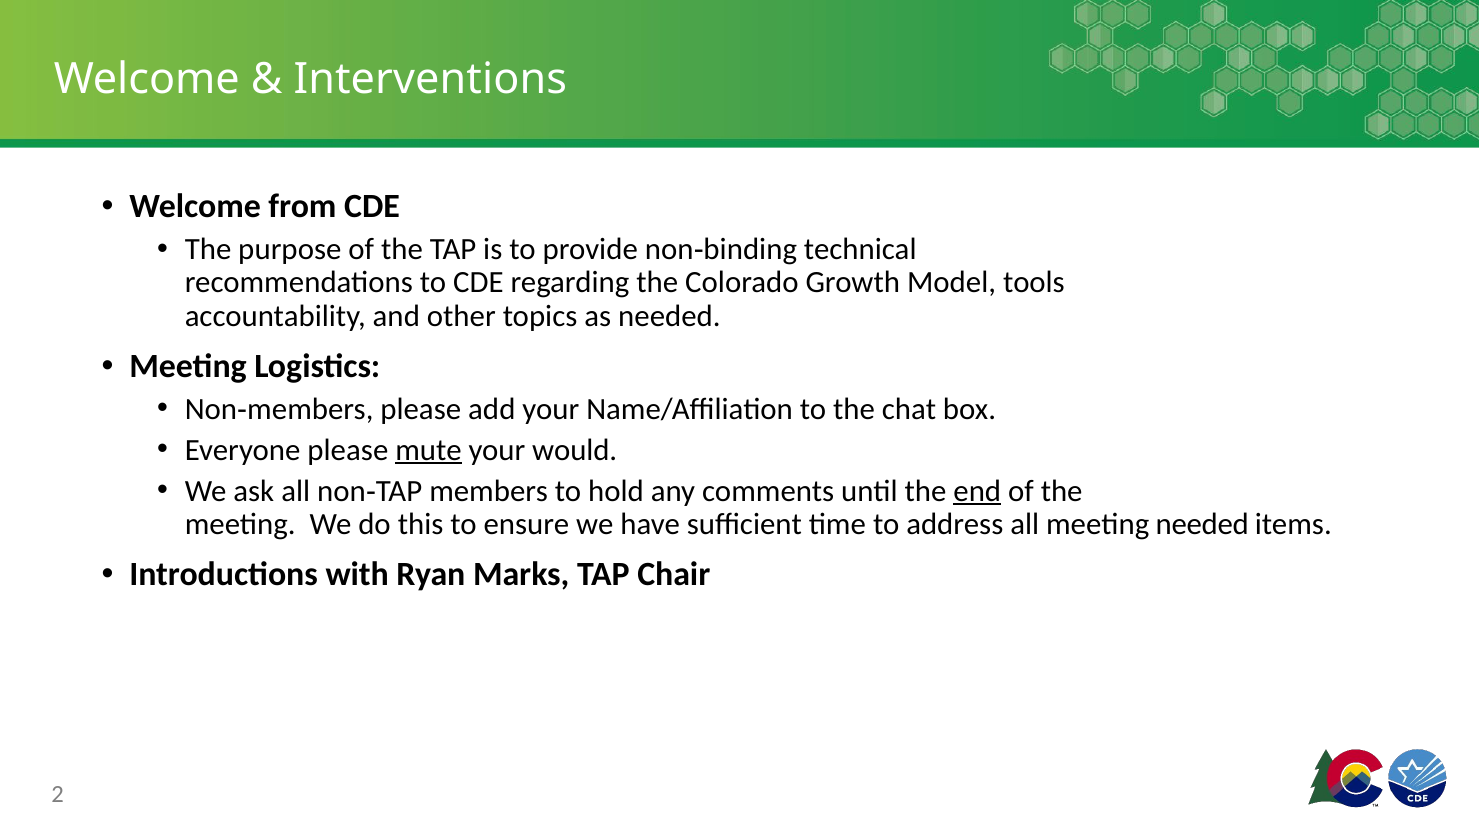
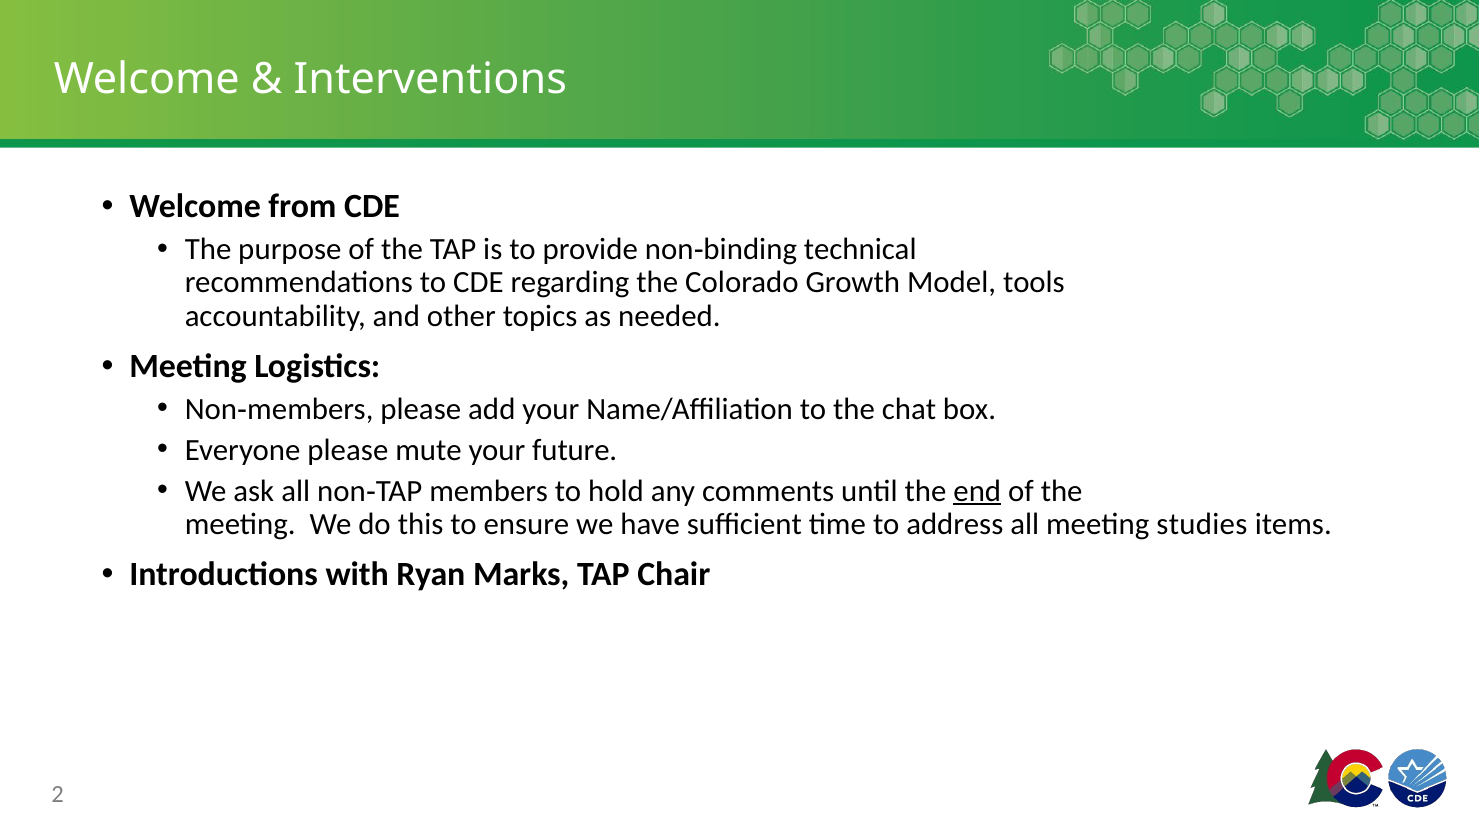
mute underline: present -> none
would: would -> future
meeting needed: needed -> studies
